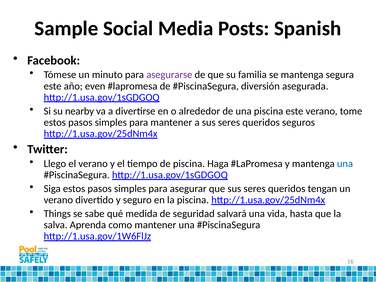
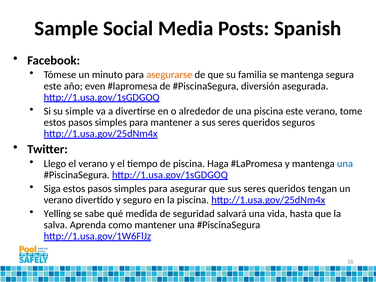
asegurarse colour: purple -> orange
nearby: nearby -> simple
Things: Things -> Yelling
